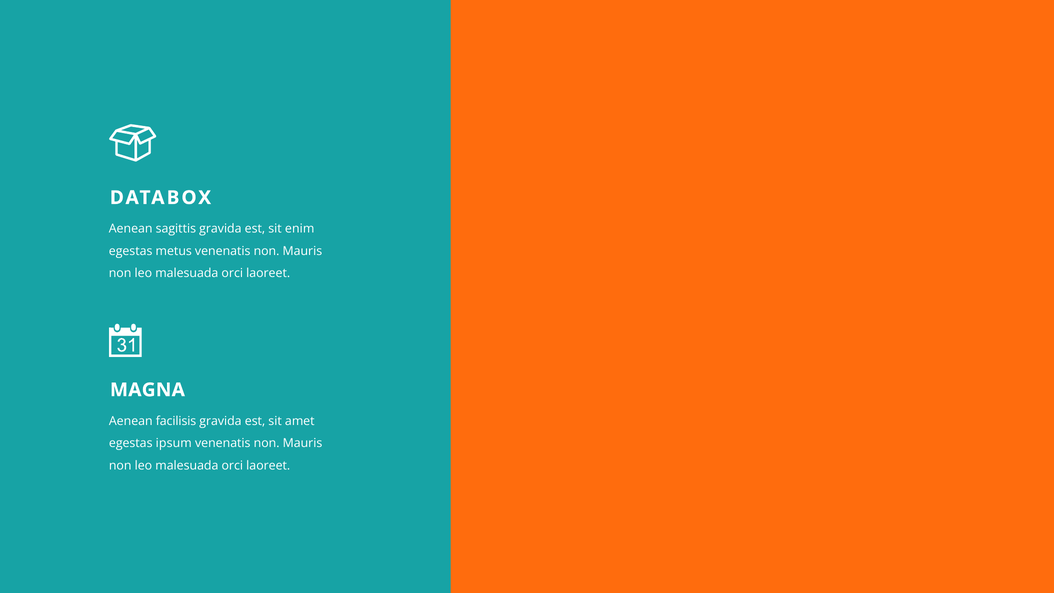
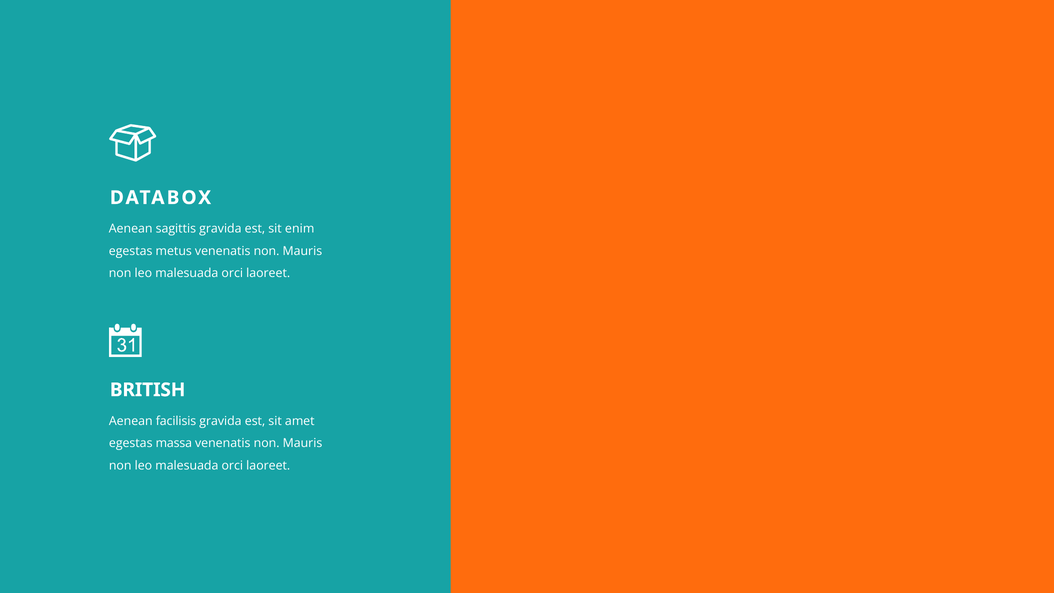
MAGNA: MAGNA -> BRITISH
ipsum: ipsum -> massa
